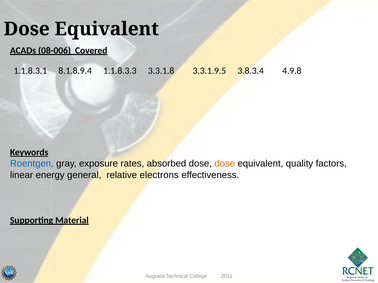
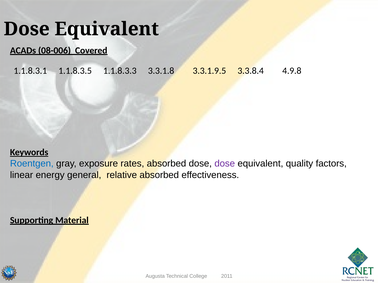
8.1.8.9.4: 8.1.8.9.4 -> 1.1.8.3.5
3.8.3.4: 3.8.3.4 -> 3.3.8.4
dose at (225, 164) colour: orange -> purple
relative electrons: electrons -> absorbed
